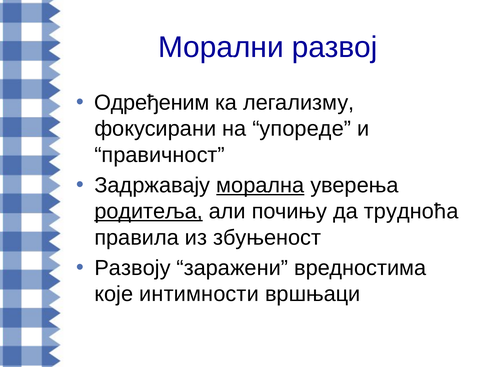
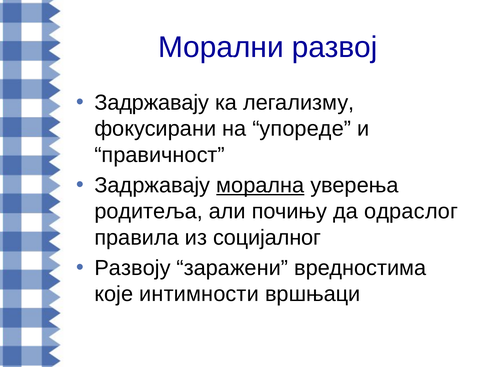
Одређеним at (152, 103): Одређеним -> Задржавају
родитеља underline: present -> none
трудноћа: трудноћа -> одраслог
збуњеност: збуњеност -> социјалног
